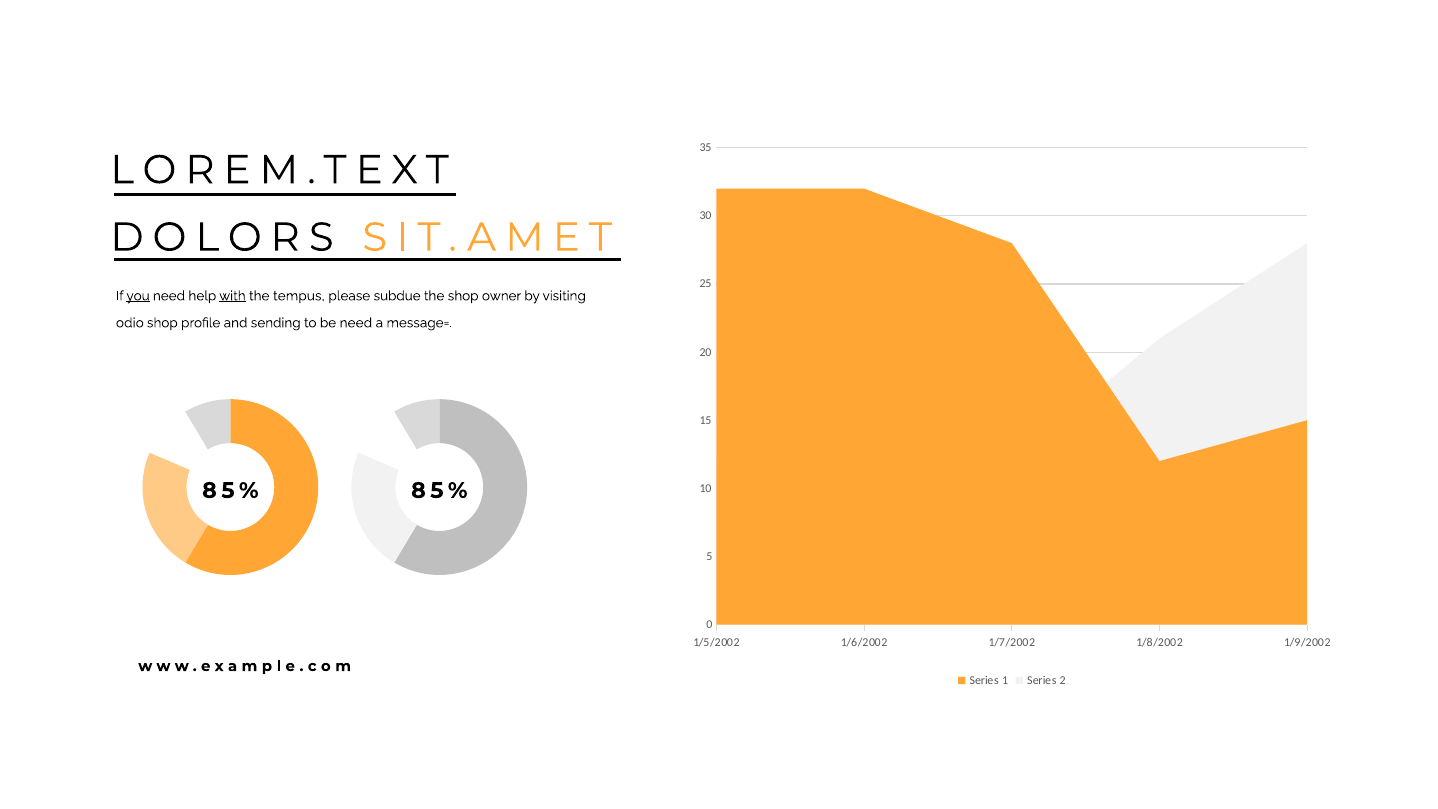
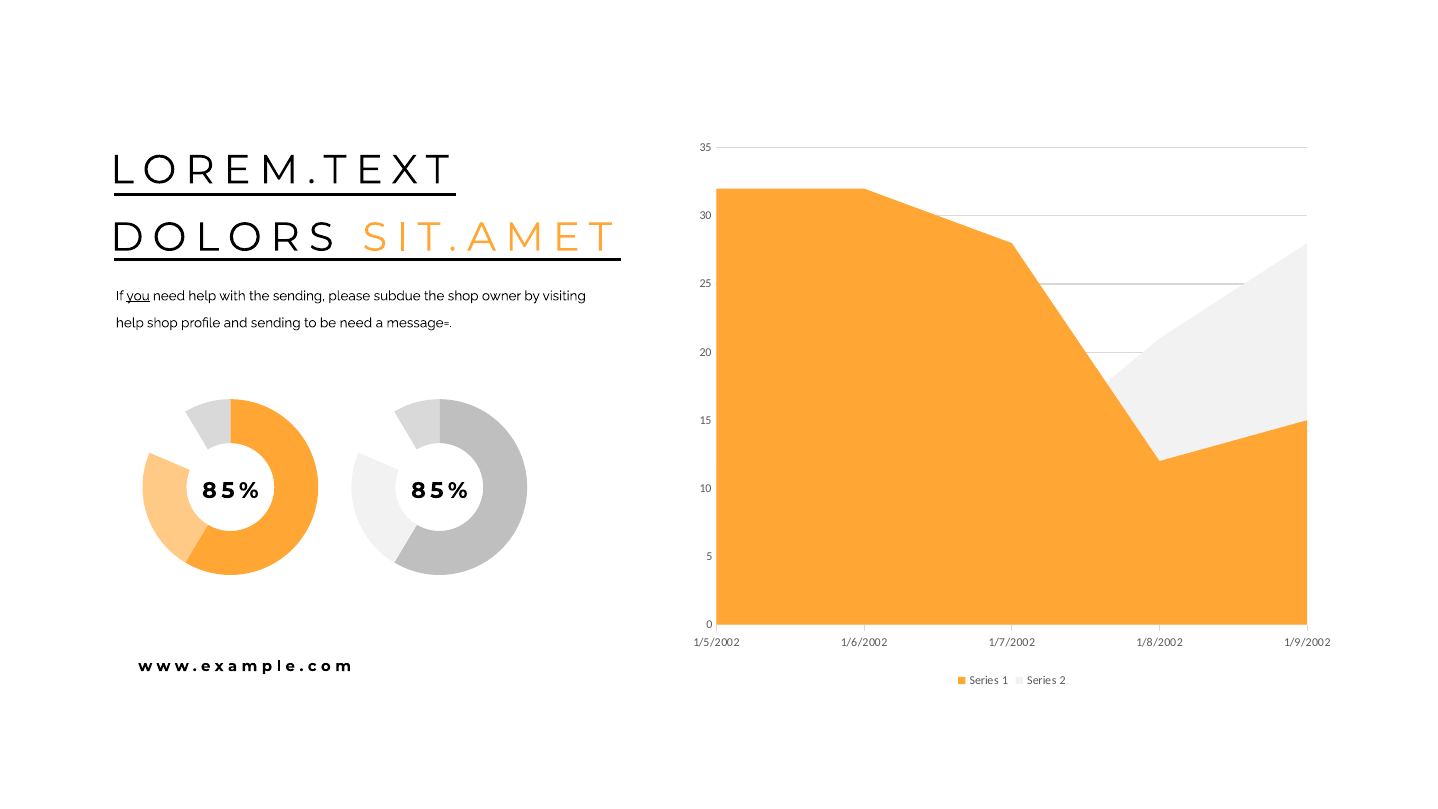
with underline: present -> none
the tempus: tempus -> sending
odio at (130, 323): odio -> help
